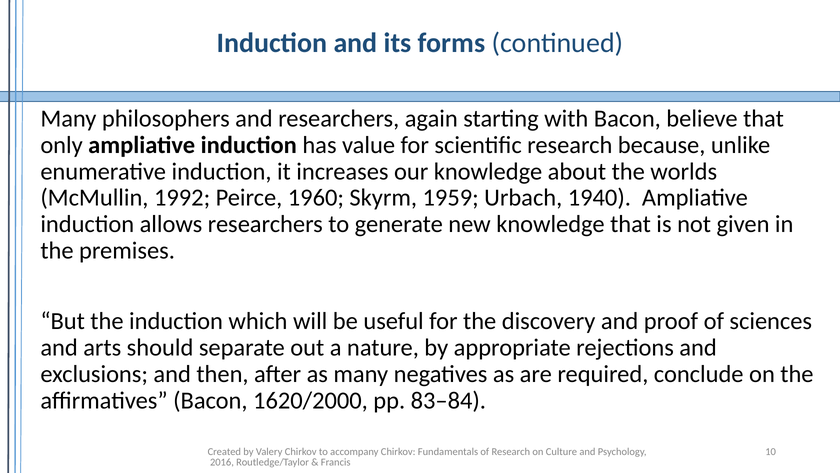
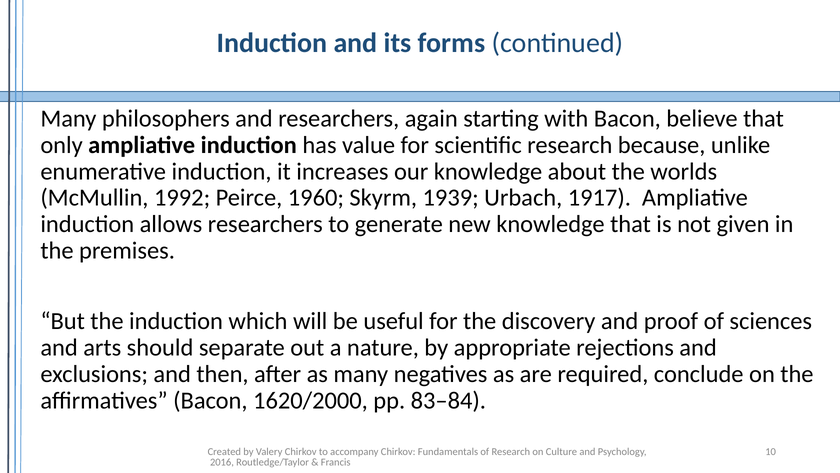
1959: 1959 -> 1939
1940: 1940 -> 1917
